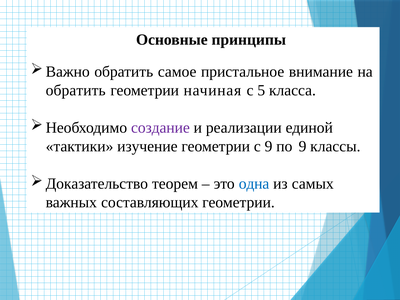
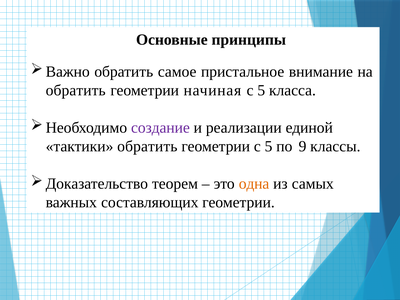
тактики изучение: изучение -> обратить
геометрии с 9: 9 -> 5
одна colour: blue -> orange
